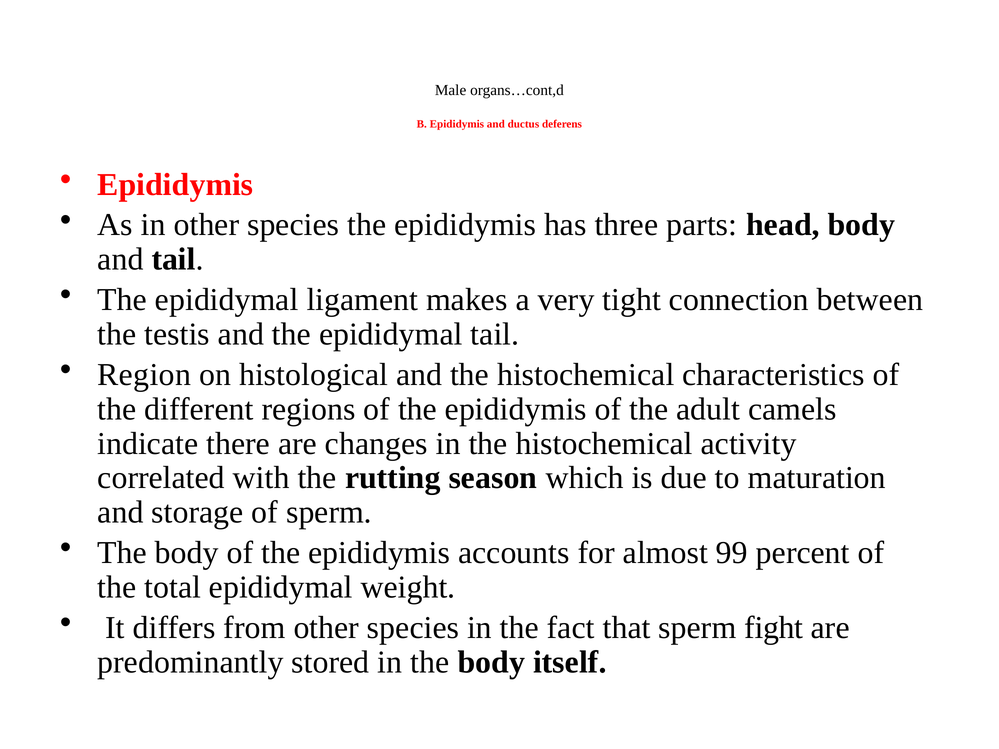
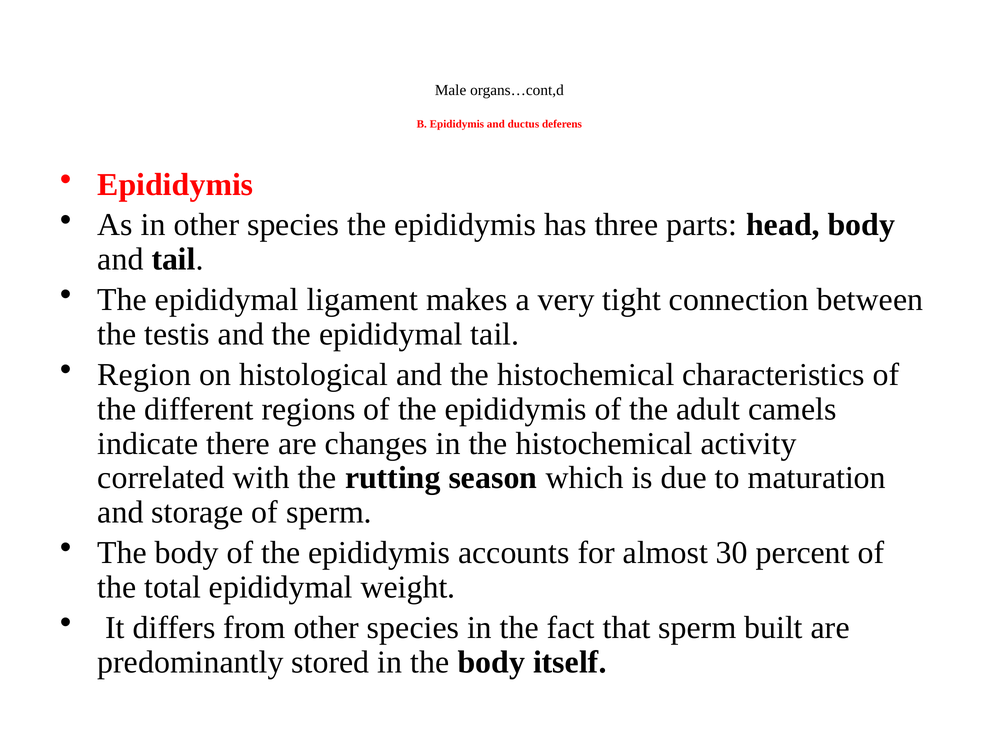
99: 99 -> 30
fight: fight -> built
